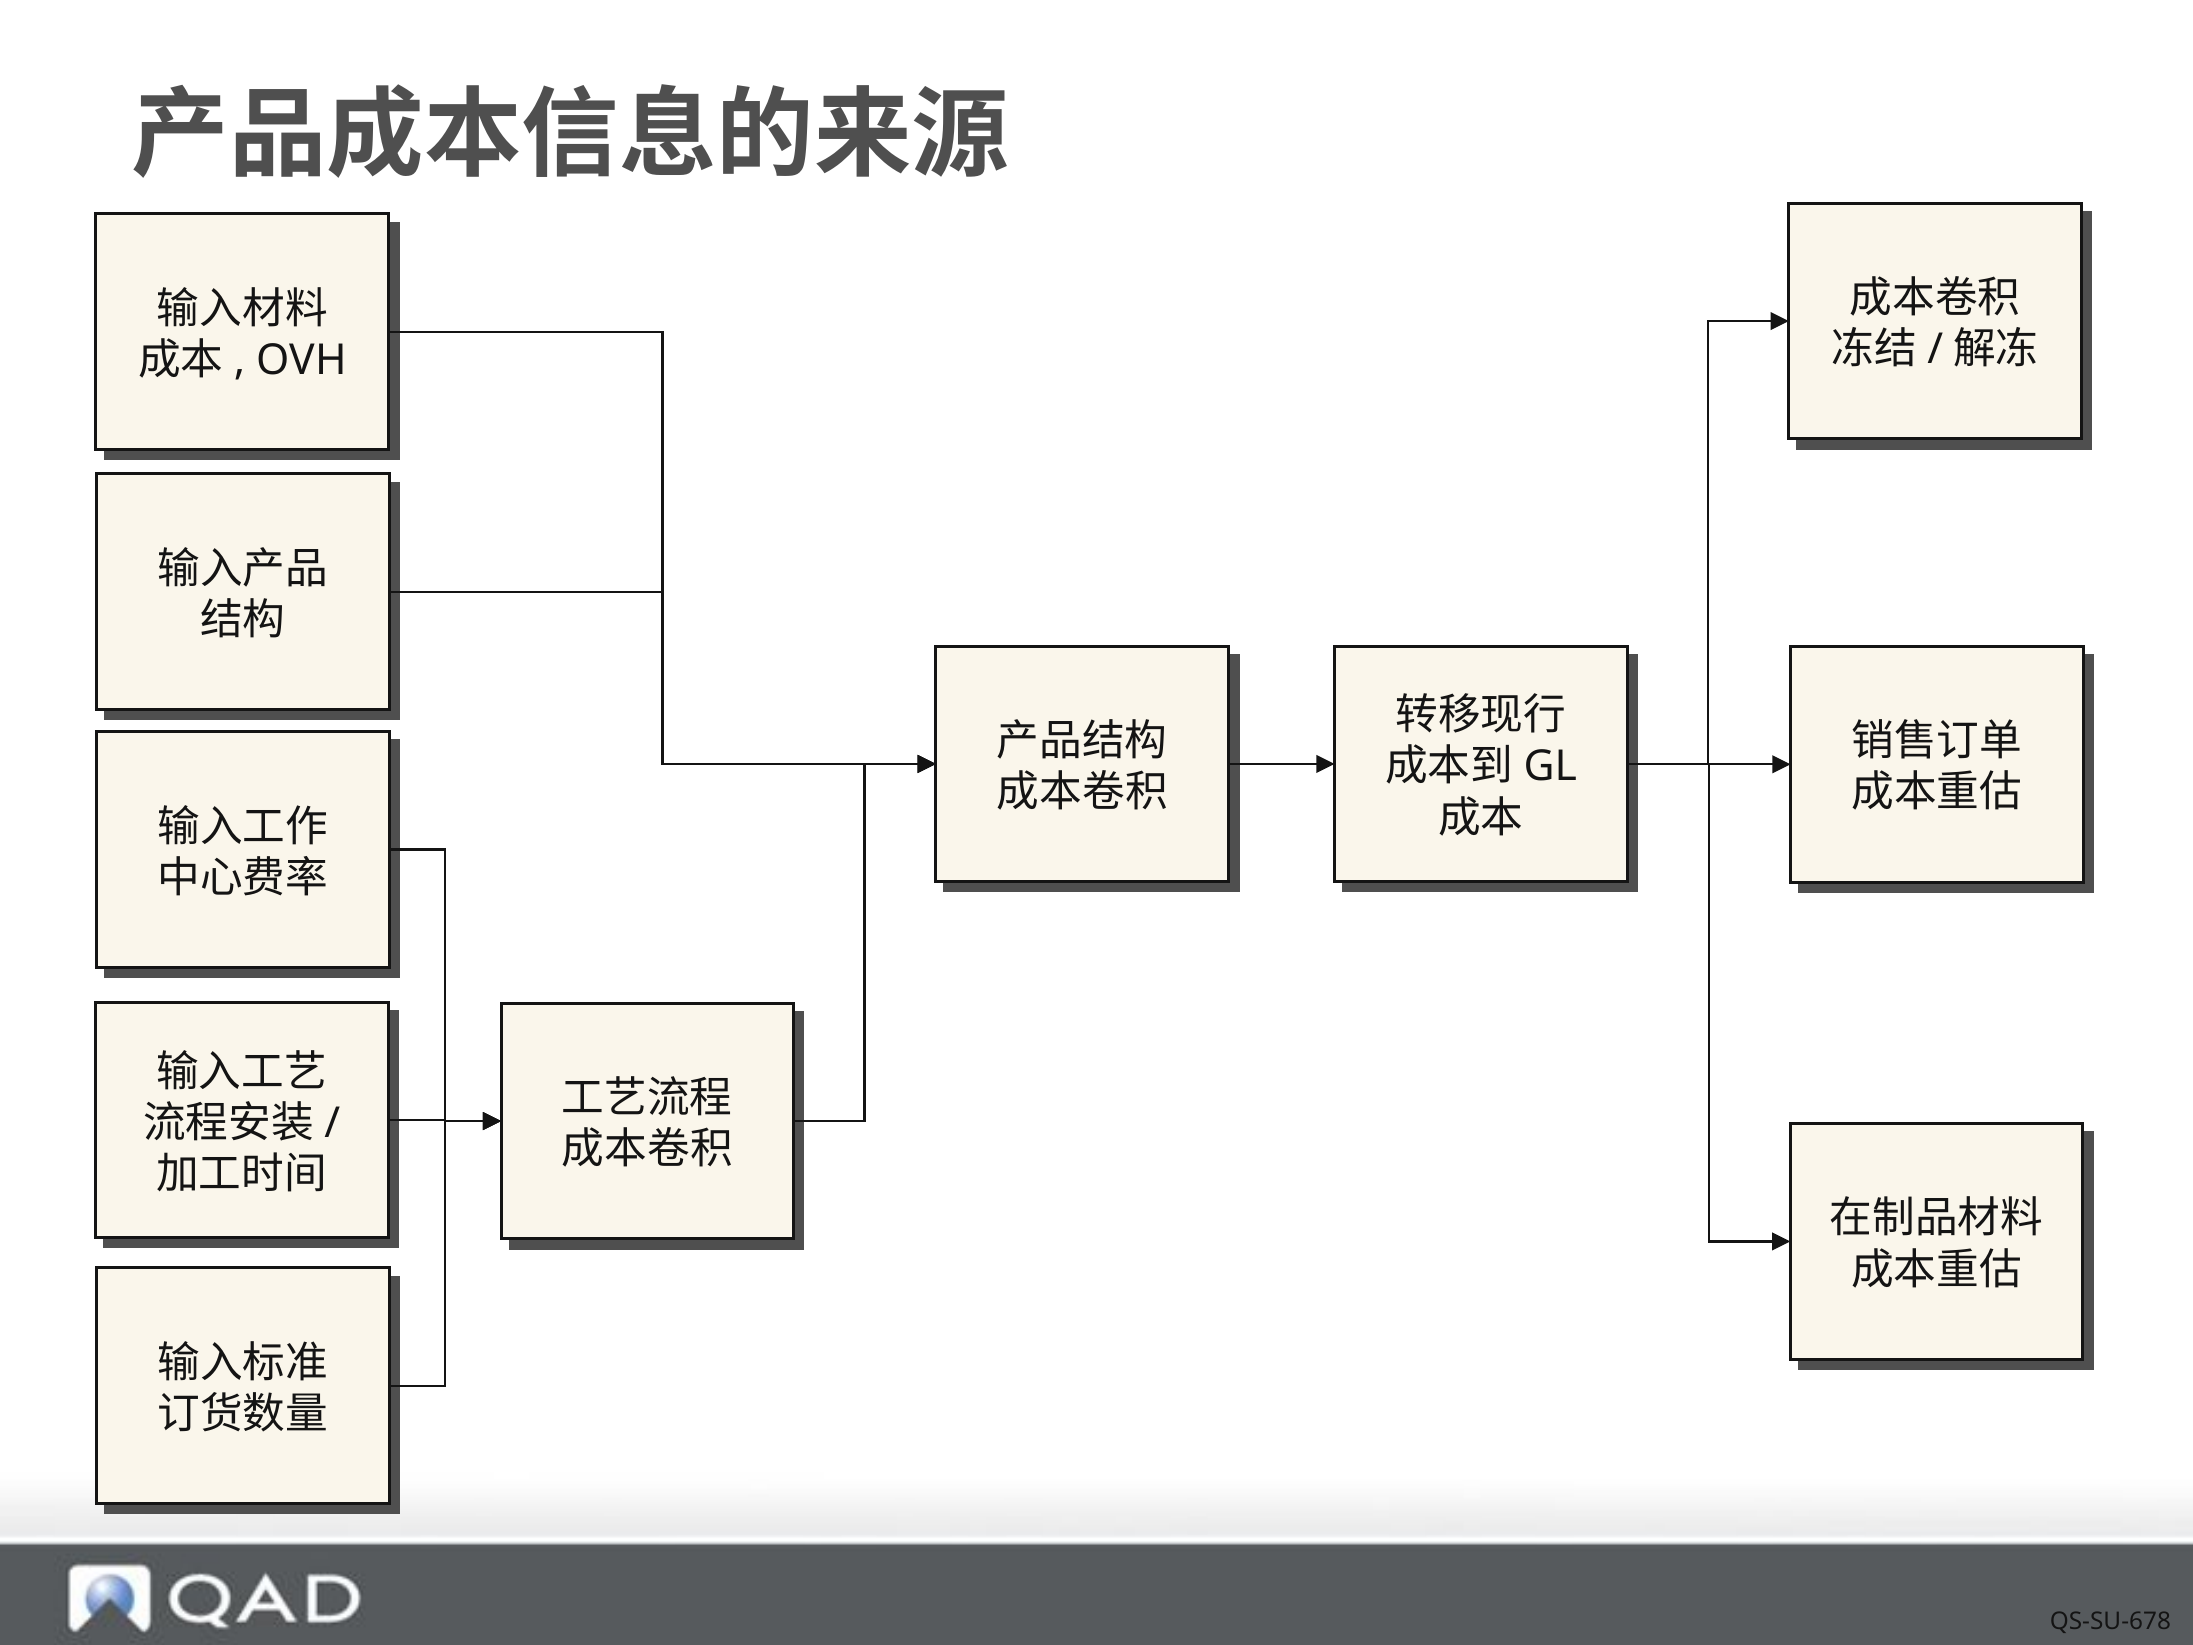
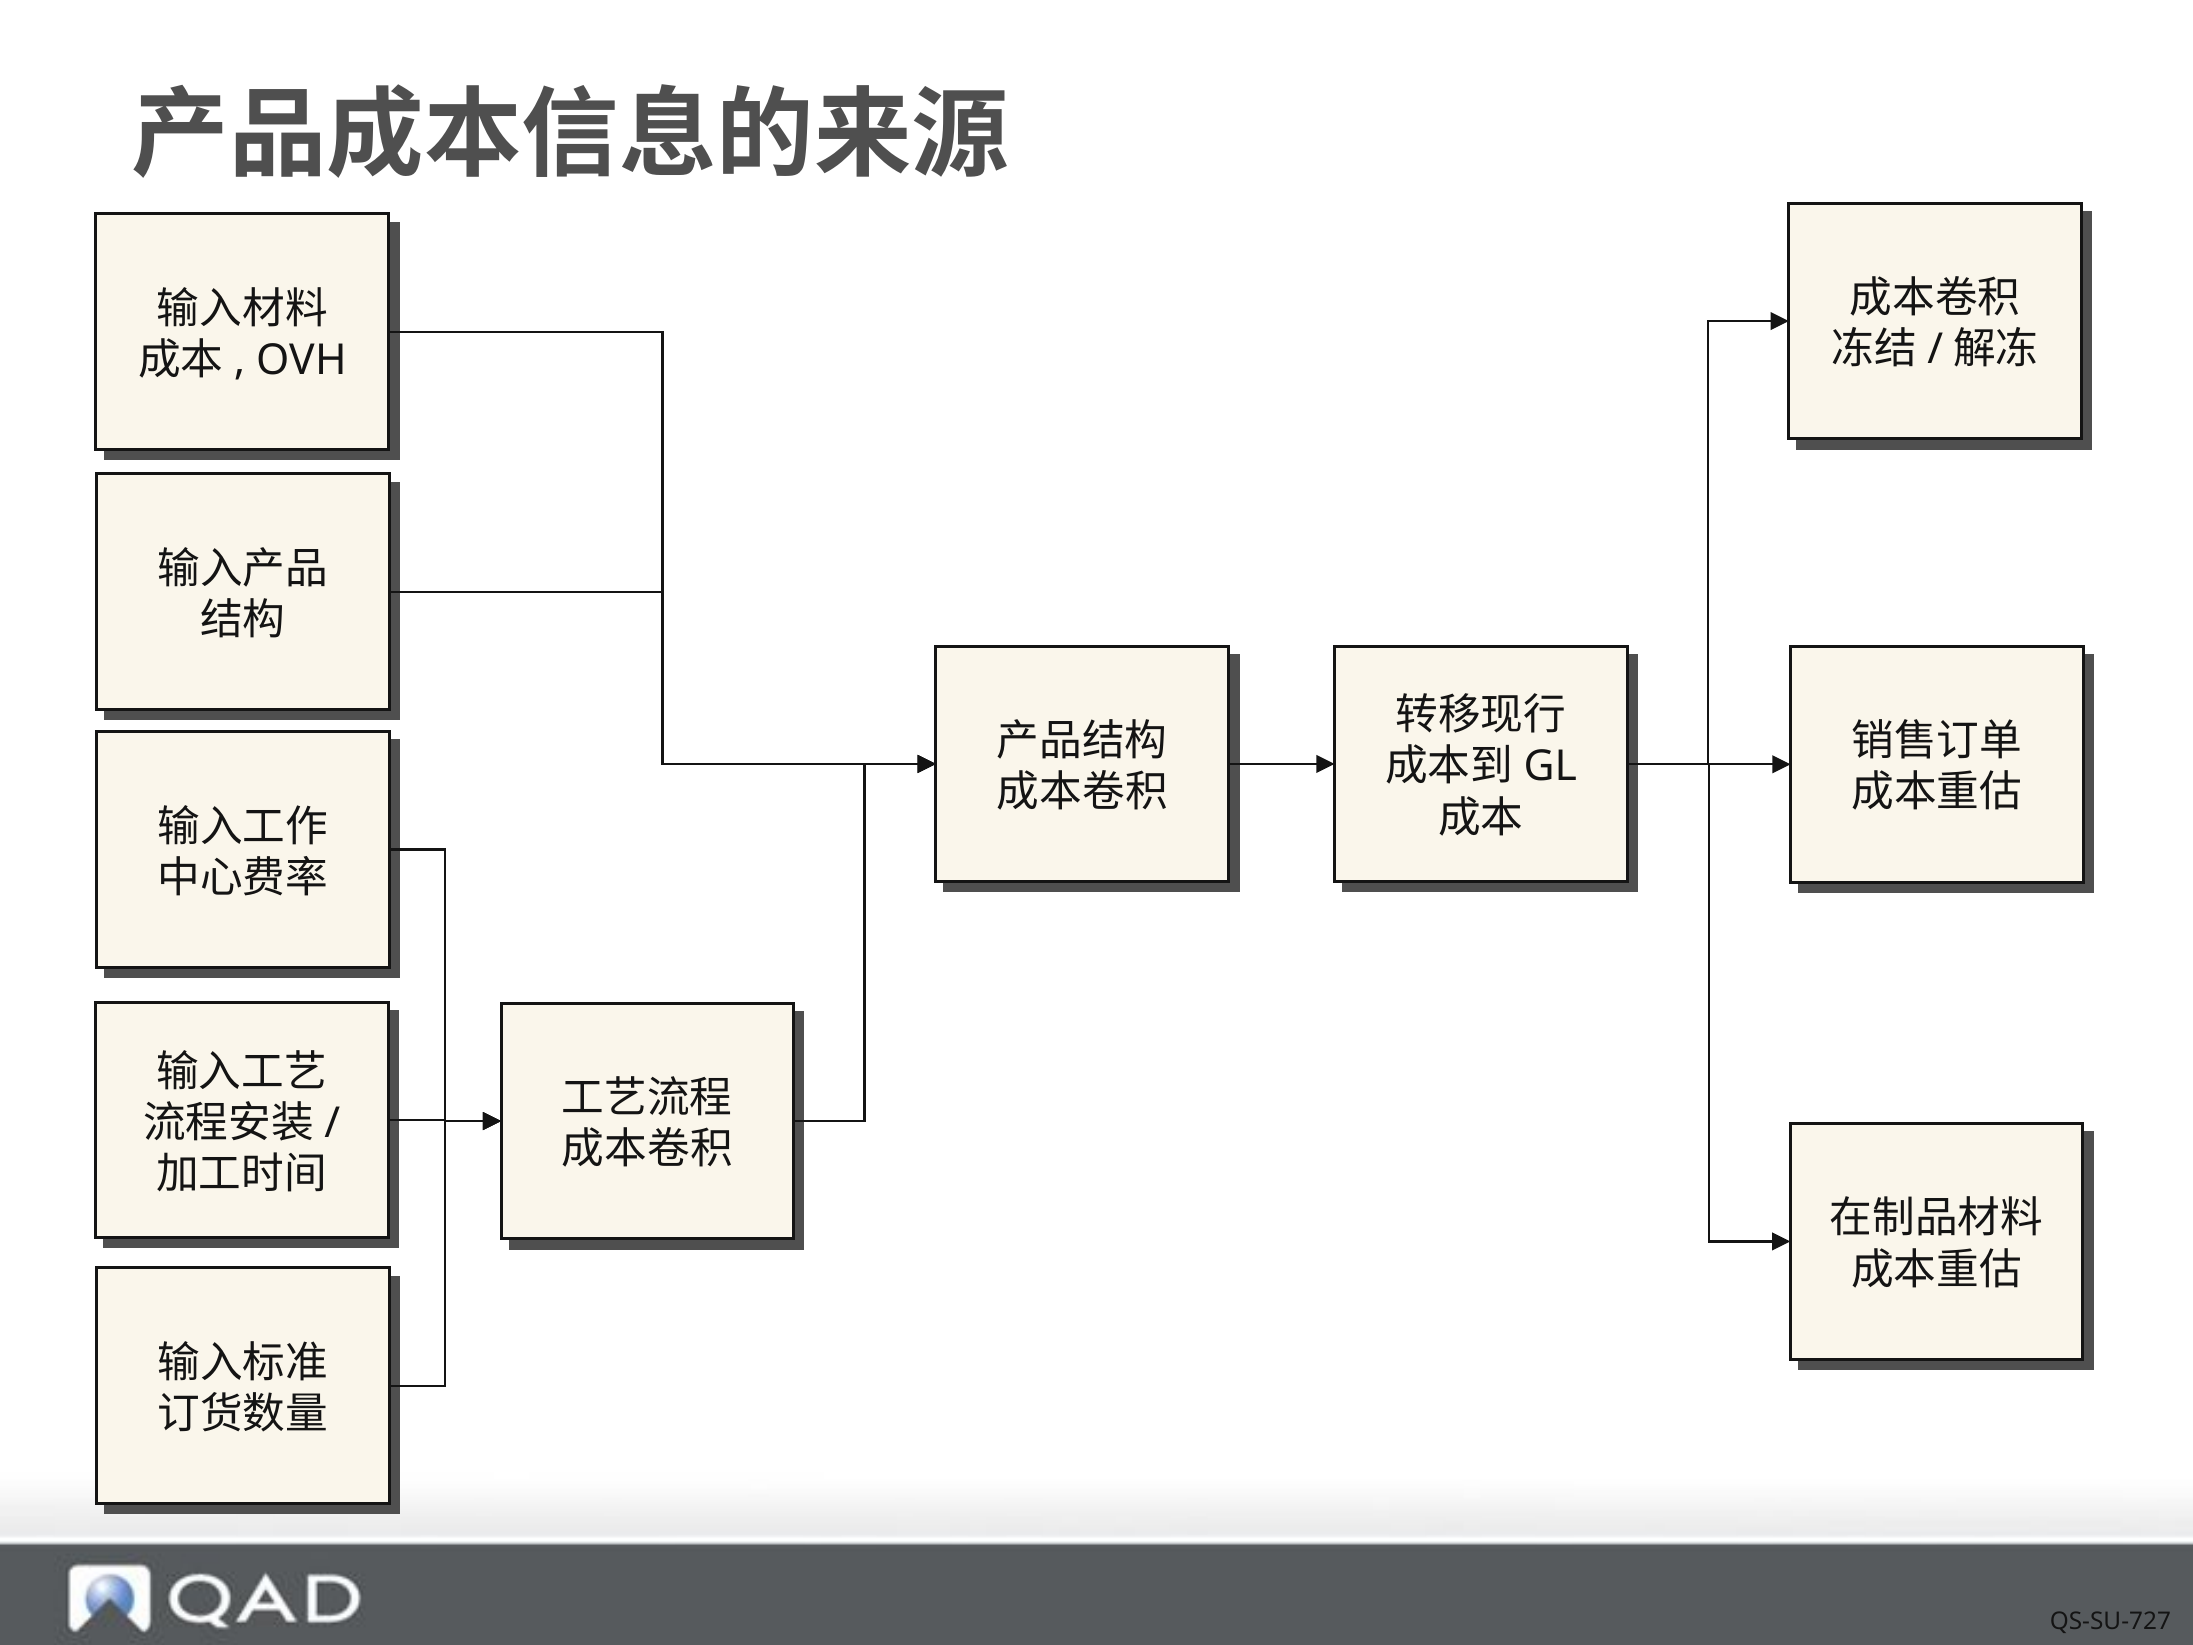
QS-SU-678: QS-SU-678 -> QS-SU-727
